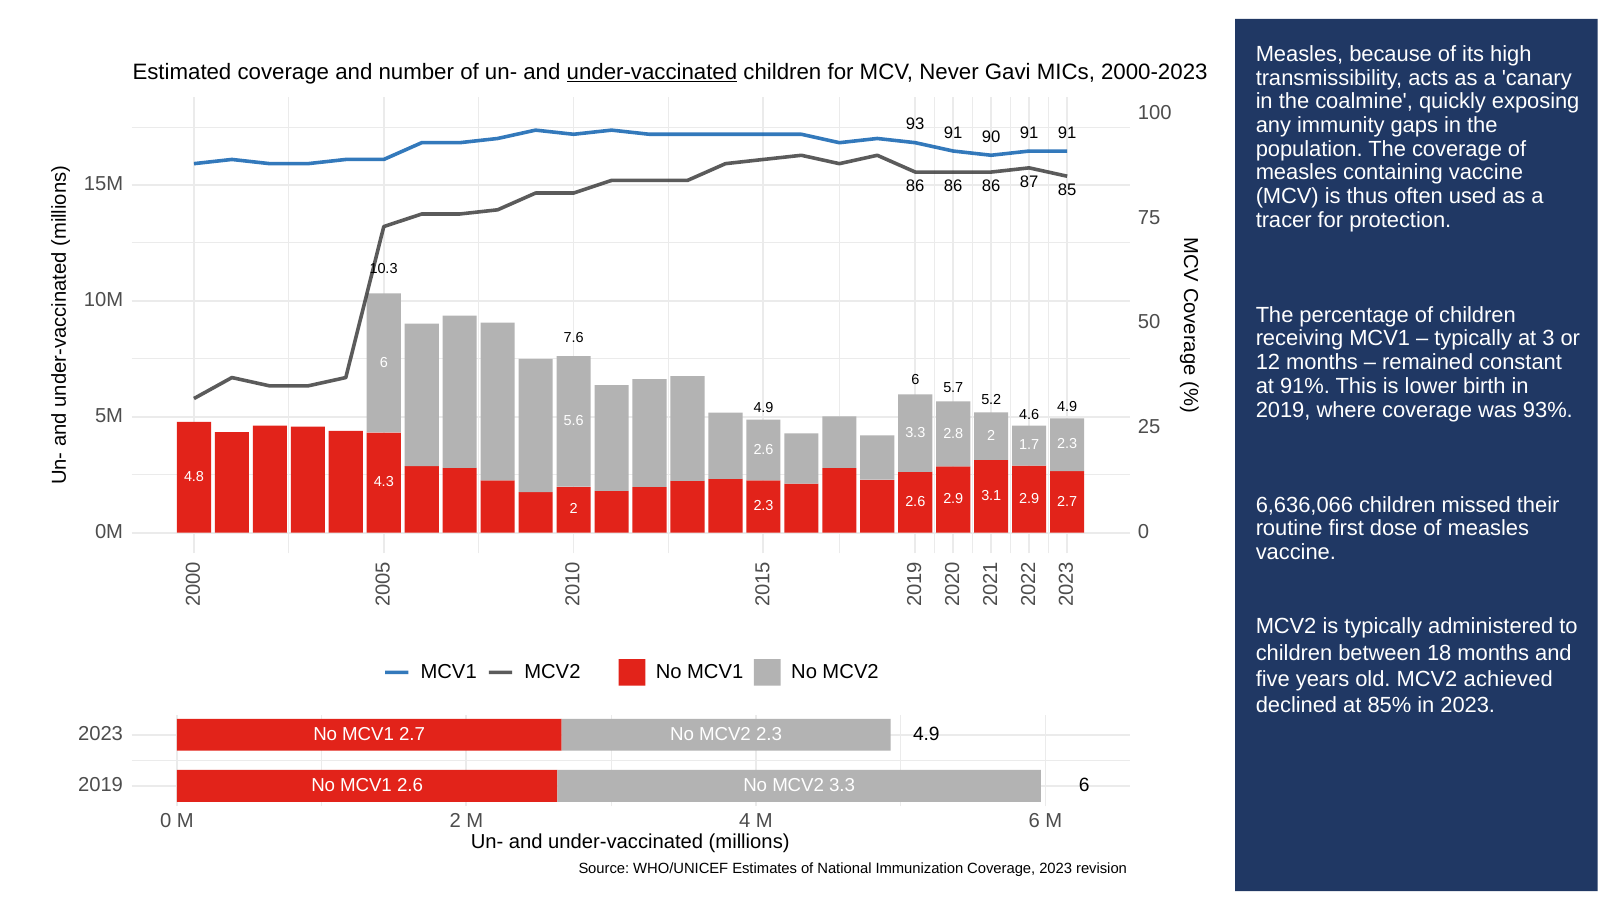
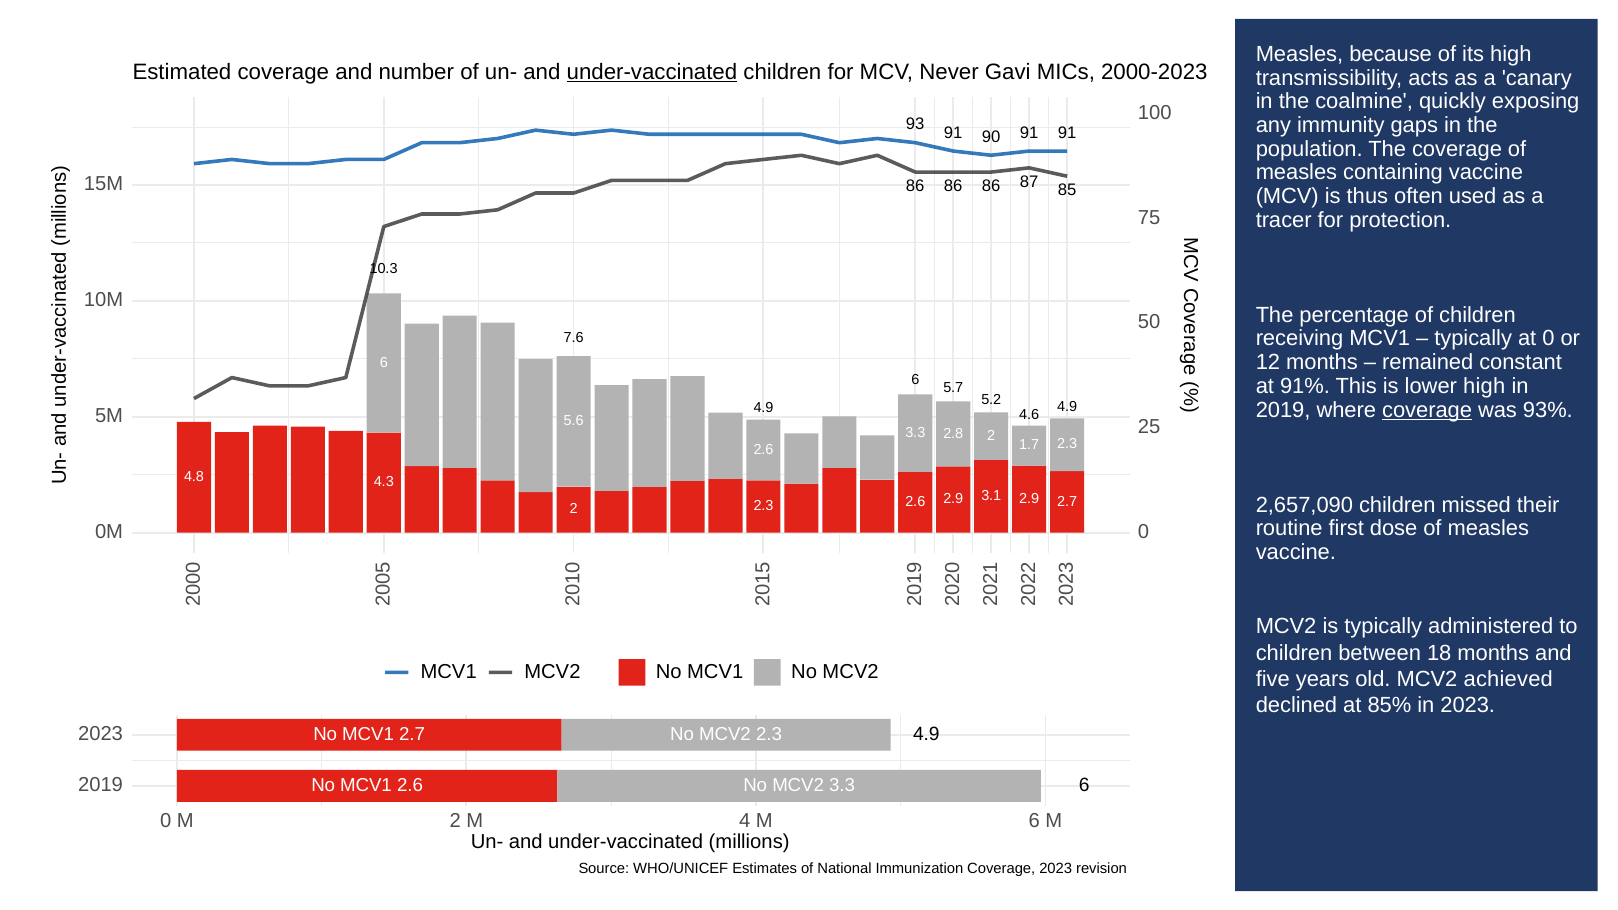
at 3: 3 -> 0
lower birth: birth -> high
coverage at (1427, 410) underline: none -> present
6,636,066: 6,636,066 -> 2,657,090
